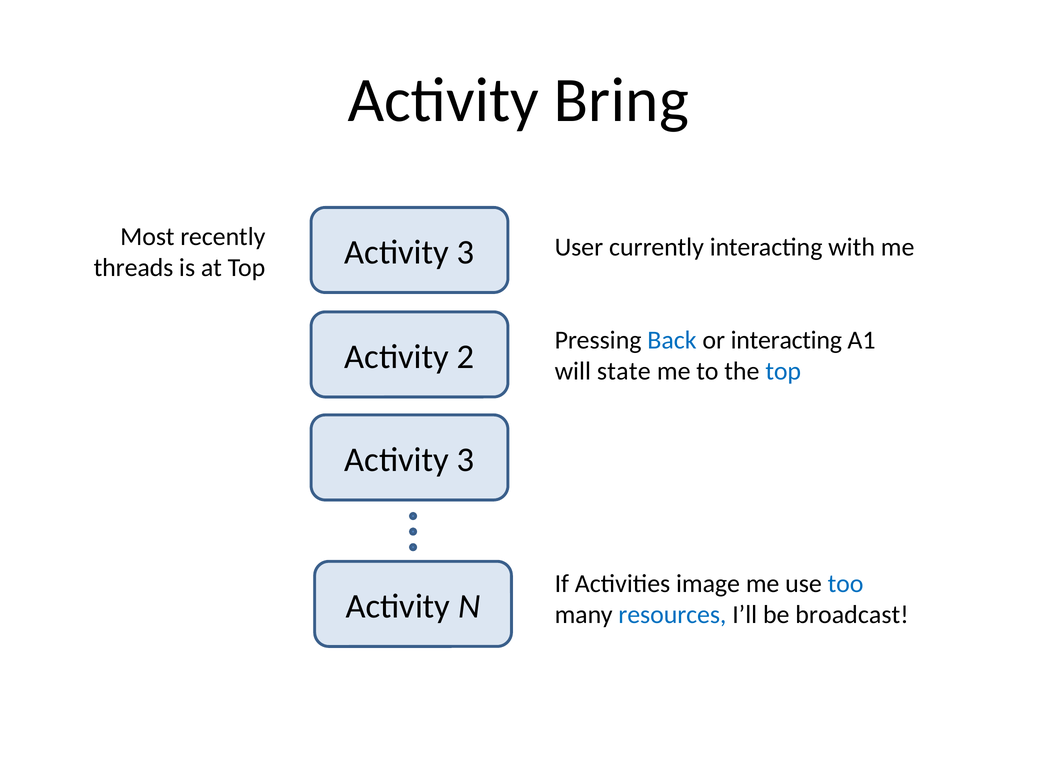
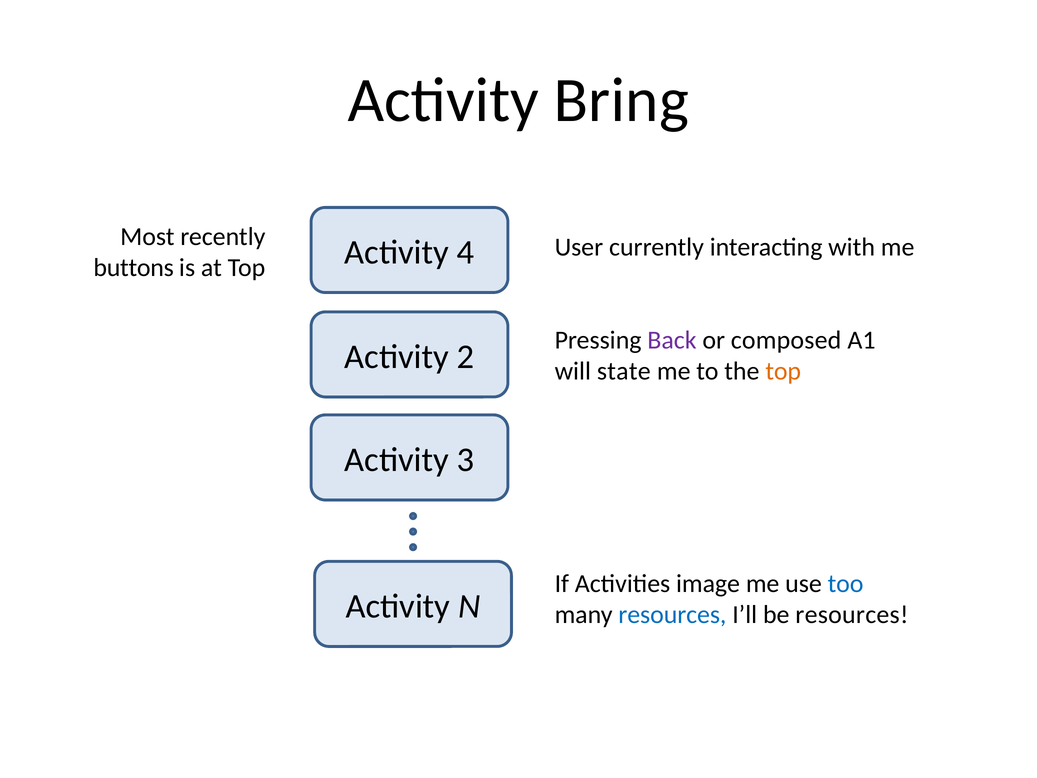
threads: threads -> buttons
Top Activity 3: 3 -> 4
Back colour: blue -> purple
or interacting: interacting -> composed
top at (783, 371) colour: blue -> orange
be broadcast: broadcast -> resources
